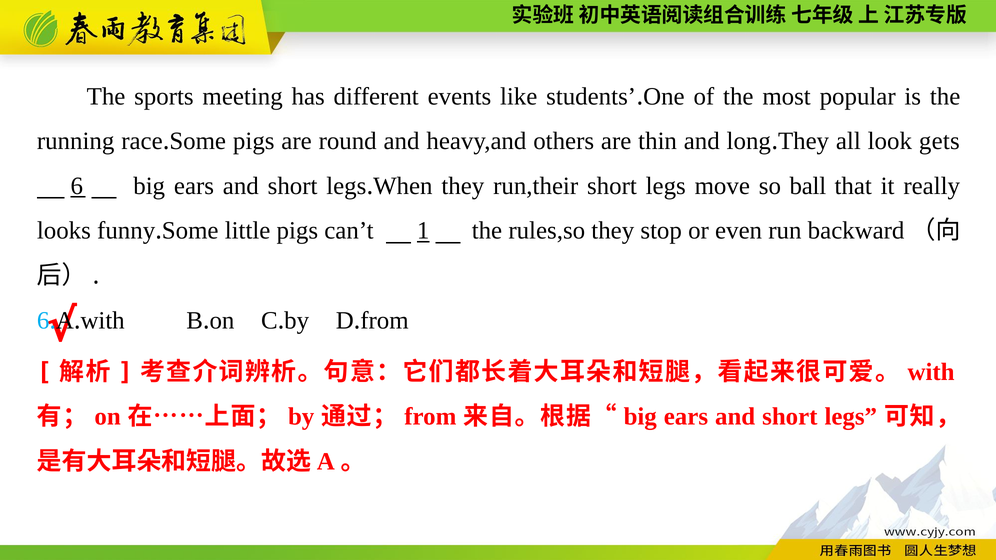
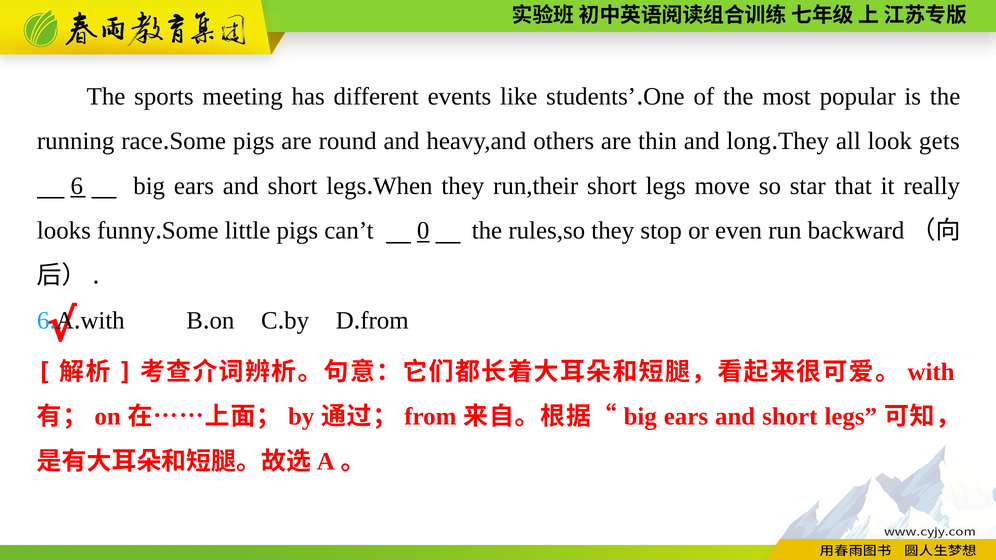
ball: ball -> star
1: 1 -> 0
